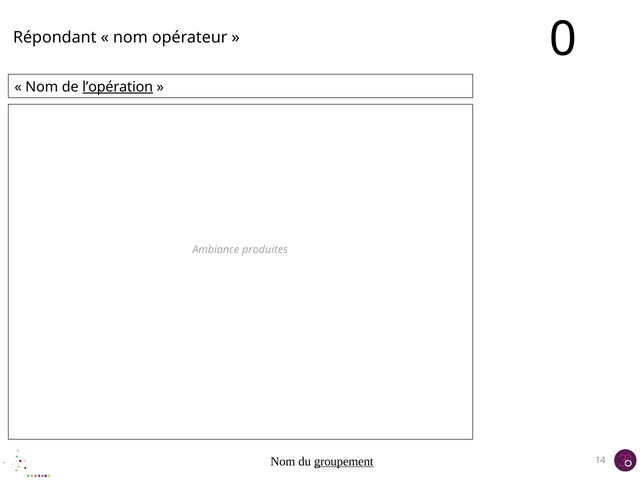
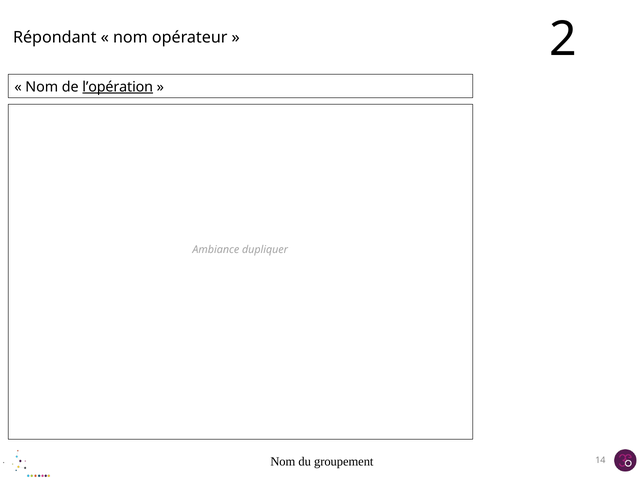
0: 0 -> 2
produites: produites -> dupliquer
groupement underline: present -> none
